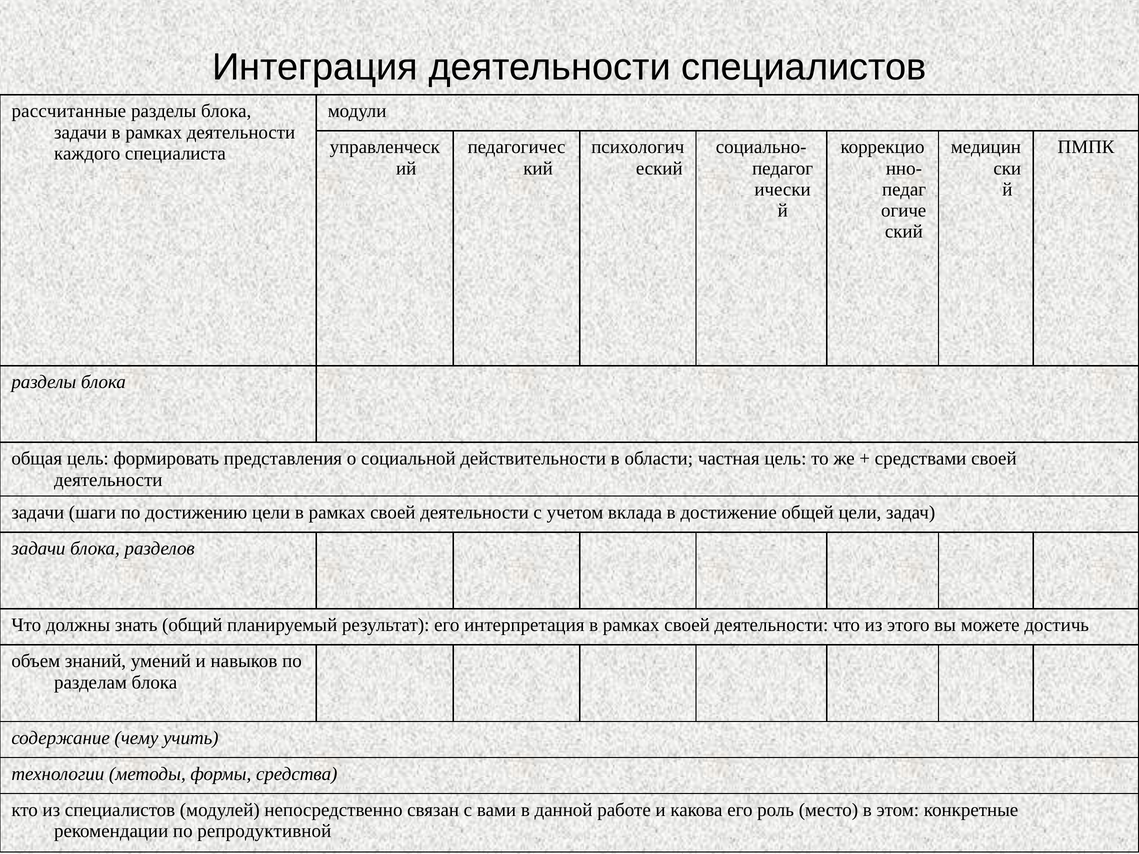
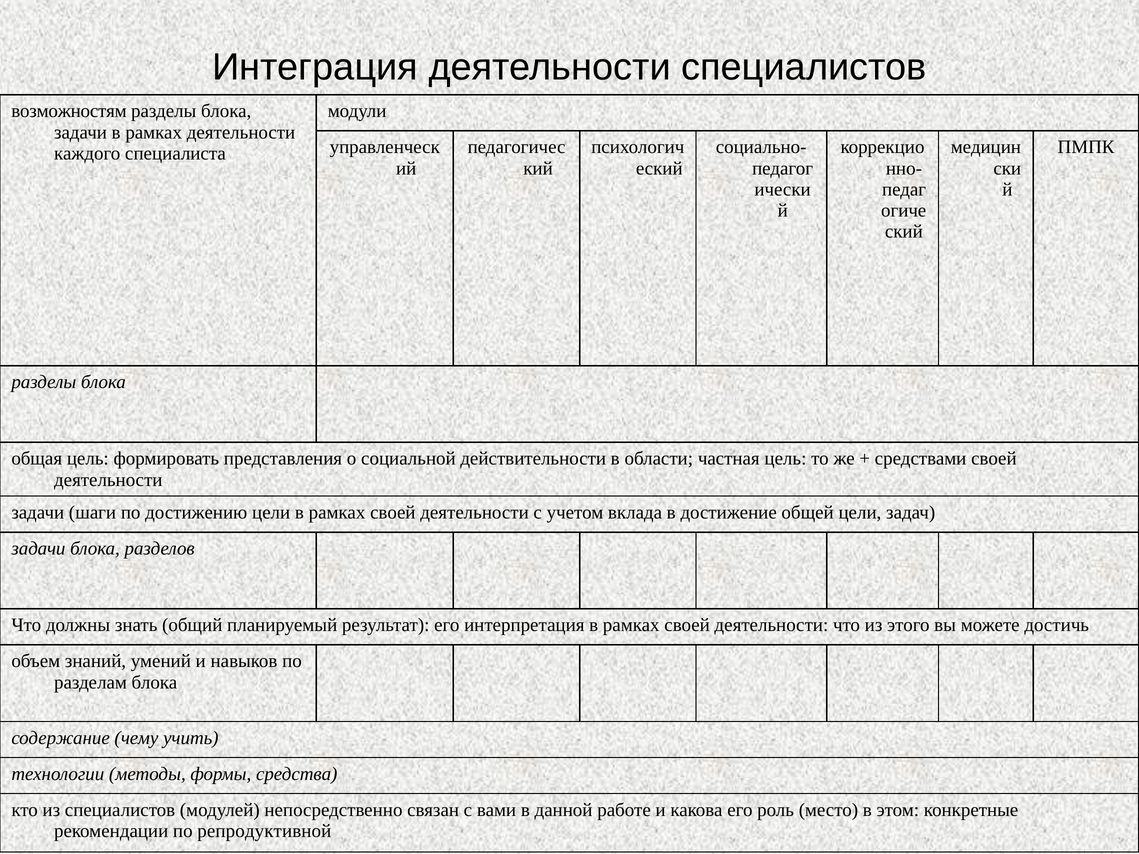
рассчитанные: рассчитанные -> возможностям
